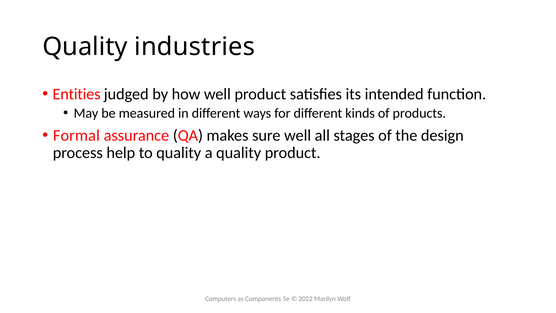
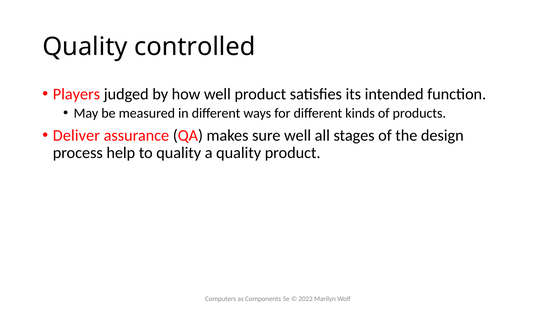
industries: industries -> controlled
Entities: Entities -> Players
Formal: Formal -> Deliver
